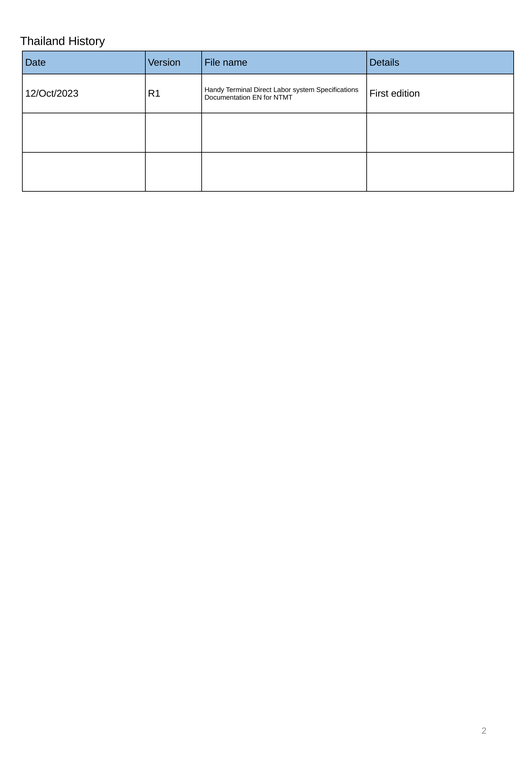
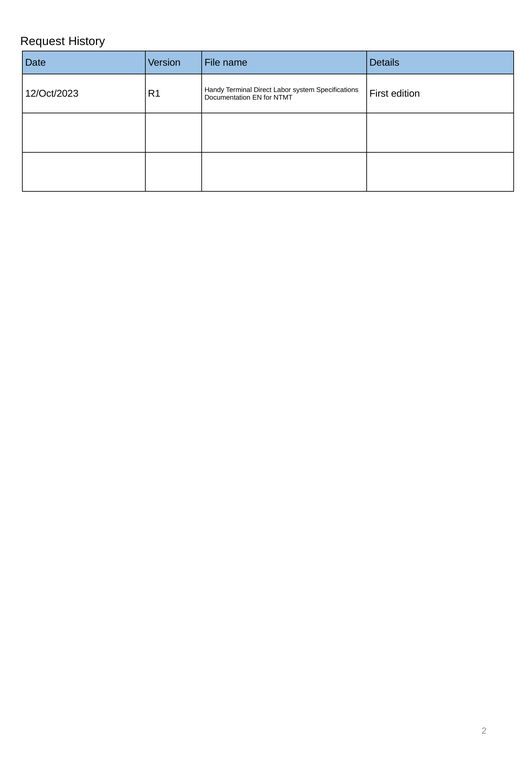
Thailand: Thailand -> Request
